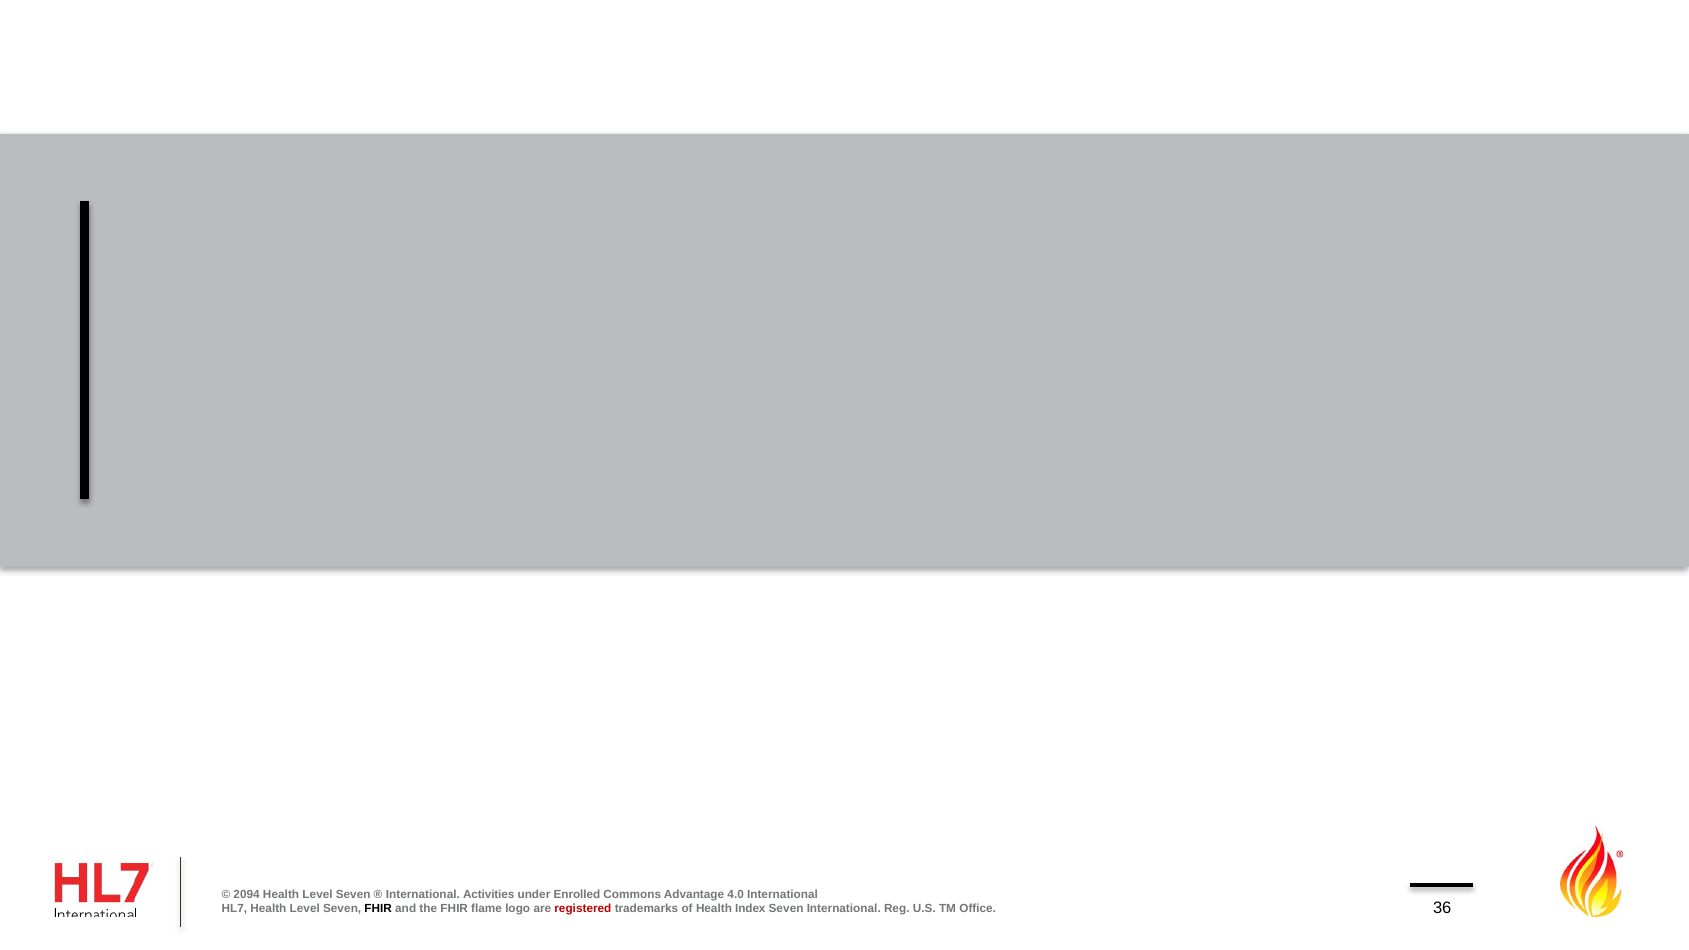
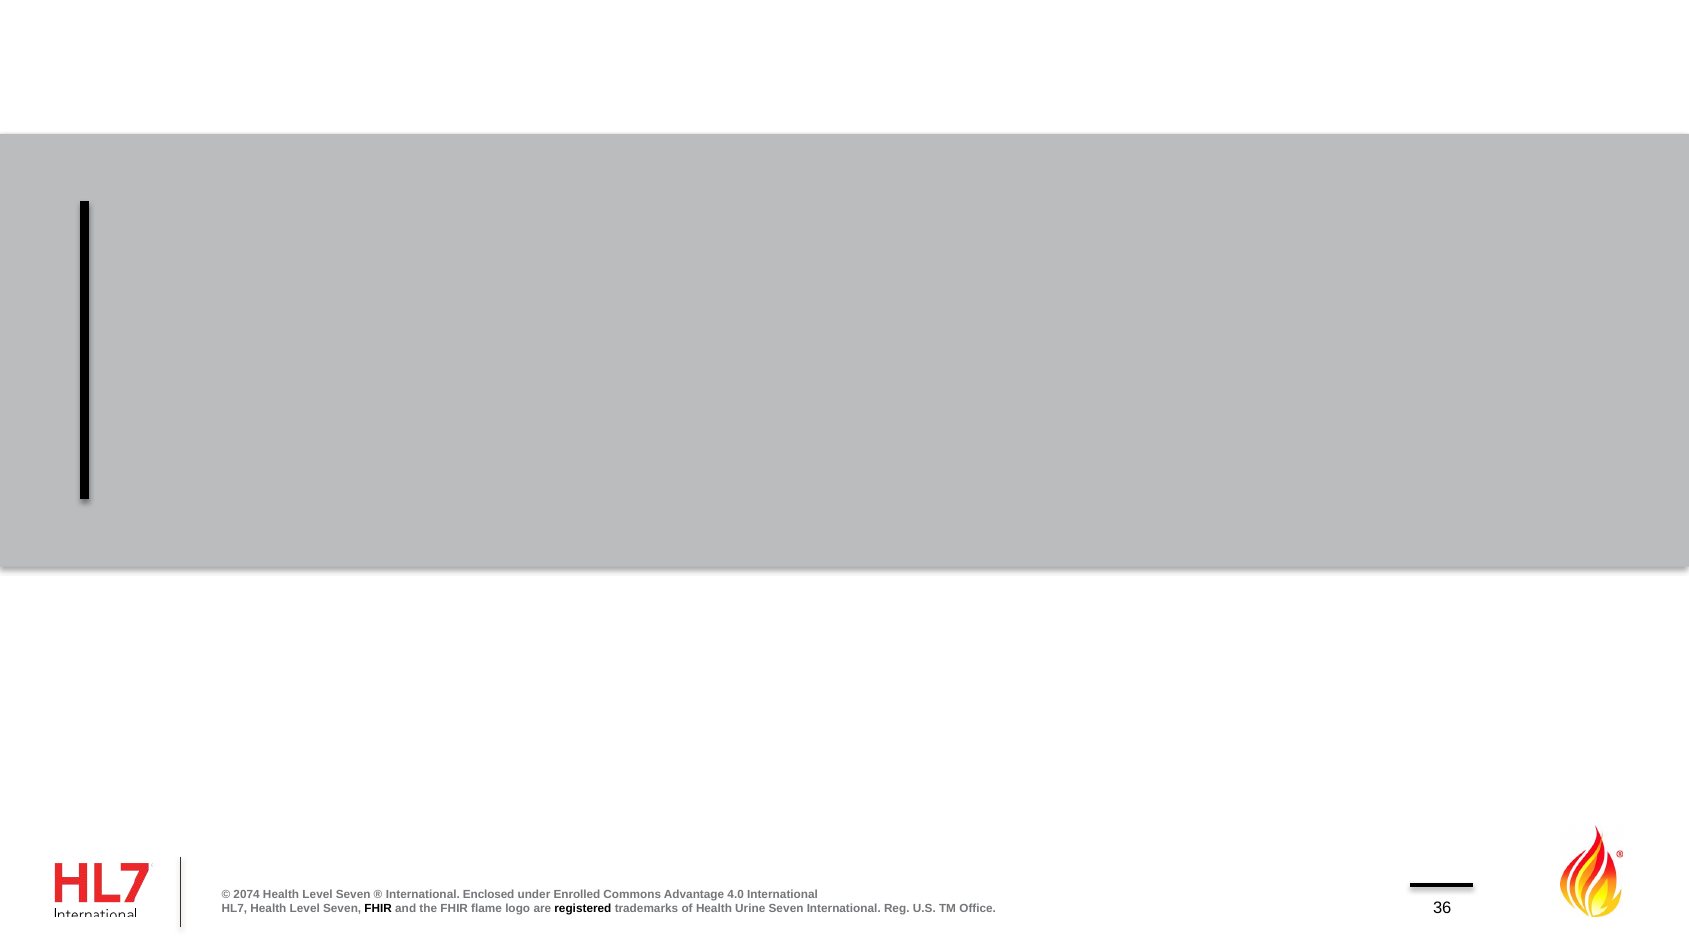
2094: 2094 -> 2074
Activities: Activities -> Enclosed
registered colour: red -> black
Index: Index -> Urine
